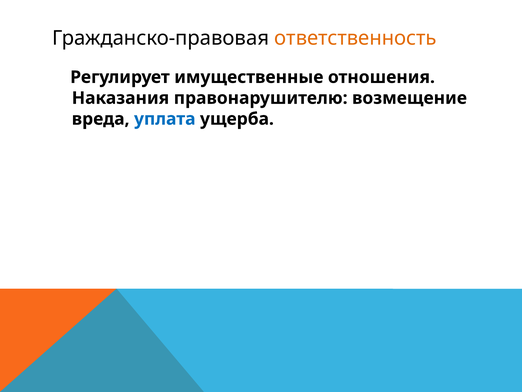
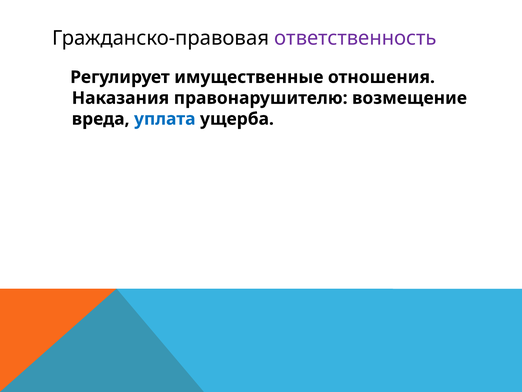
ответственность colour: orange -> purple
